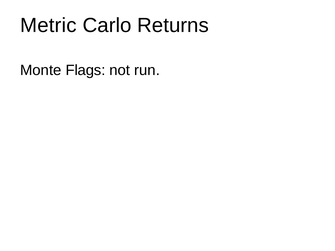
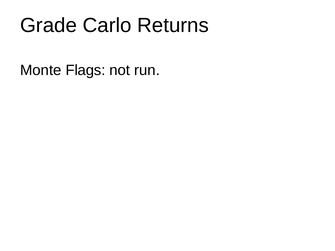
Metric: Metric -> Grade
